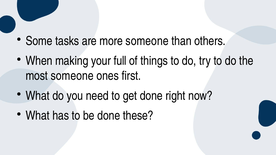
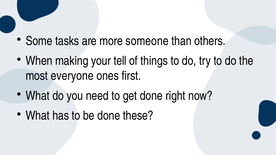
full: full -> tell
most someone: someone -> everyone
